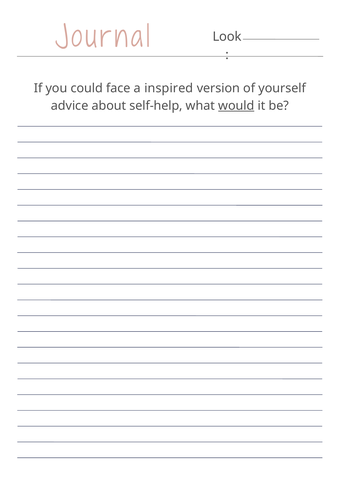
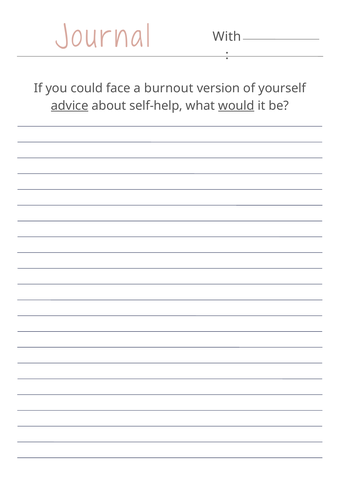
Look: Look -> With
inspired: inspired -> burnout
advice underline: none -> present
